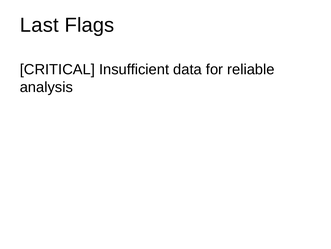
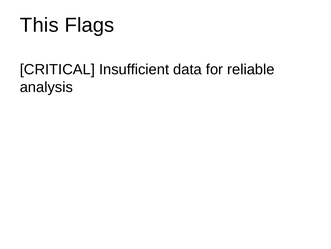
Last: Last -> This
